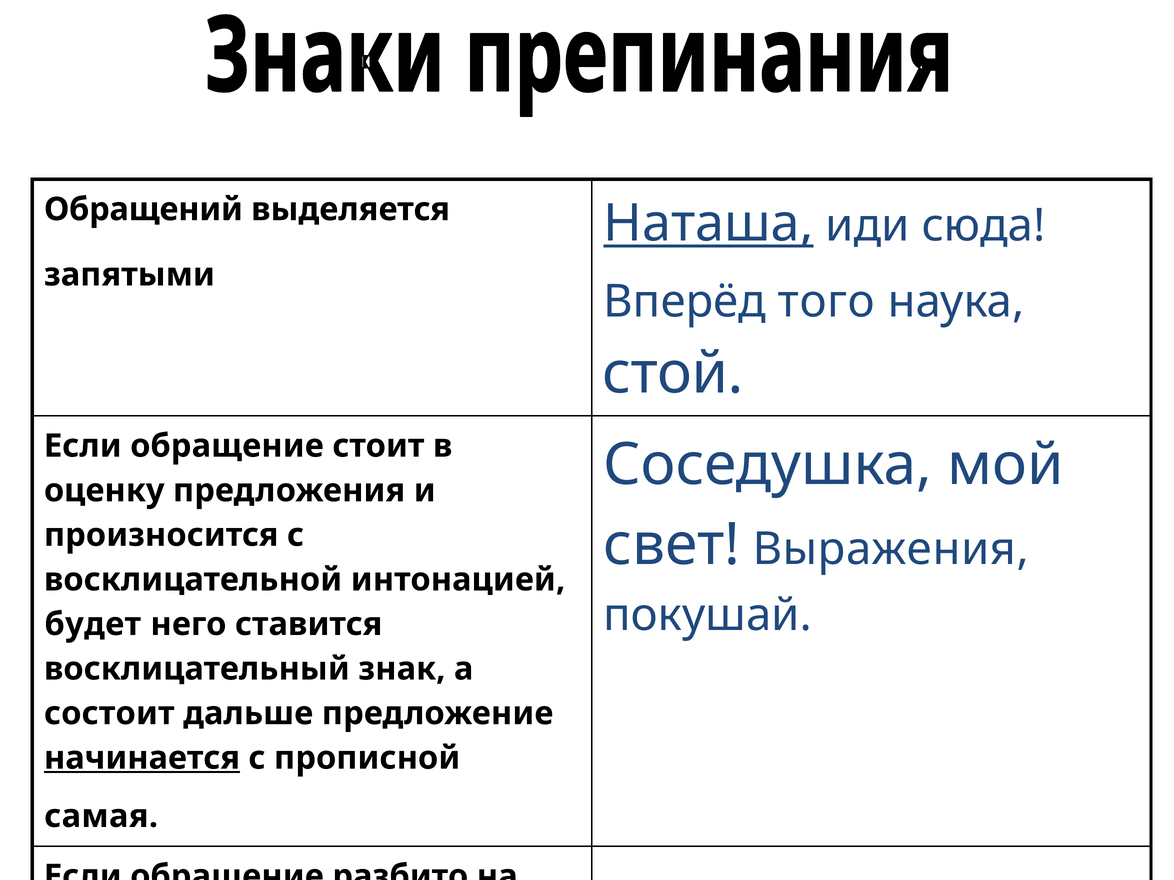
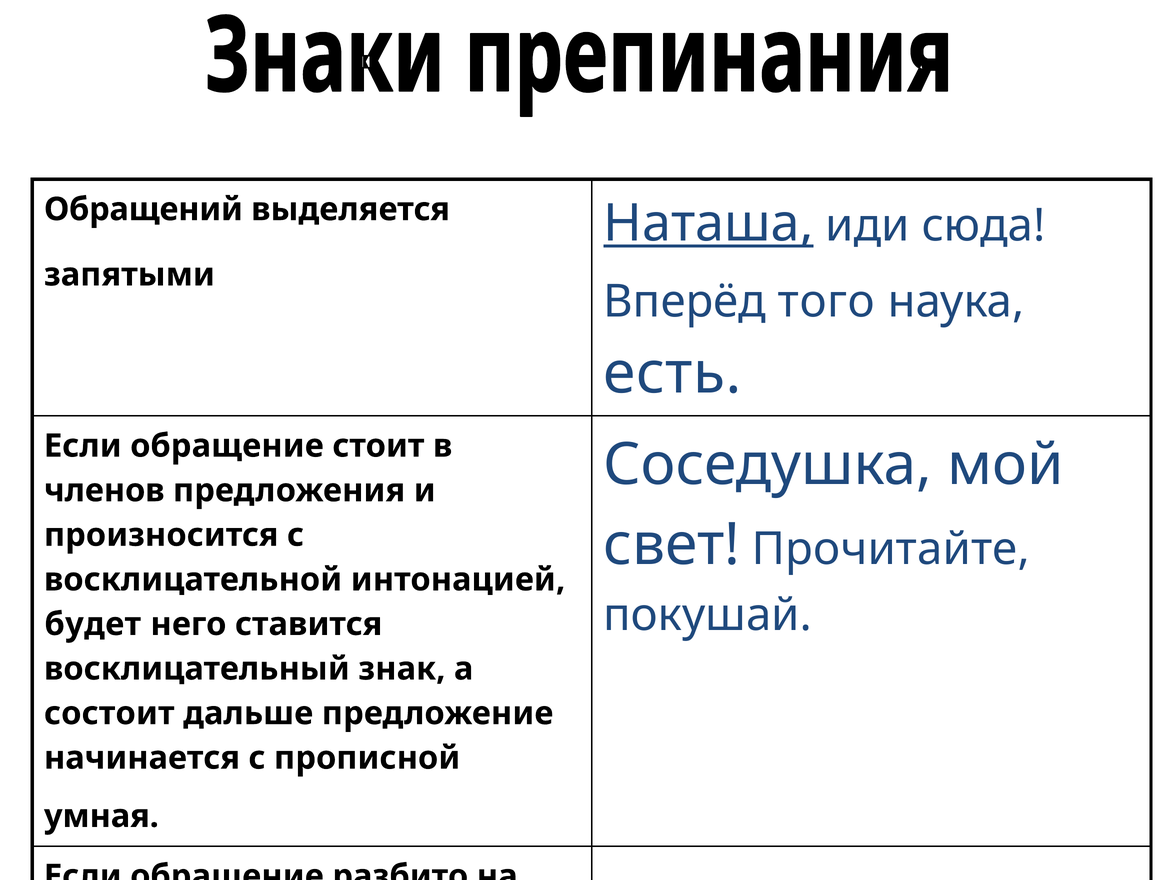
стой: стой -> есть
оценку: оценку -> членов
Выражения: Выражения -> Прочитайте
начинается underline: present -> none
самая at (101, 817): самая -> умная
